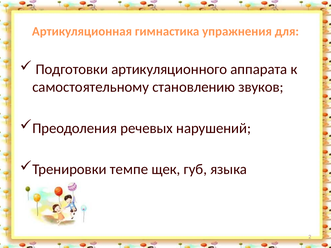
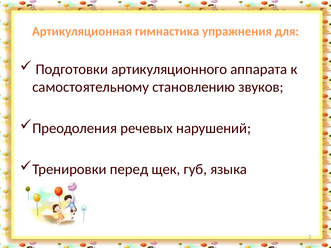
темпе: темпе -> перед
